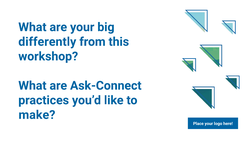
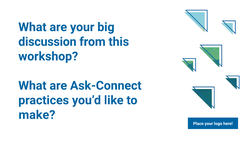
differently: differently -> discussion
